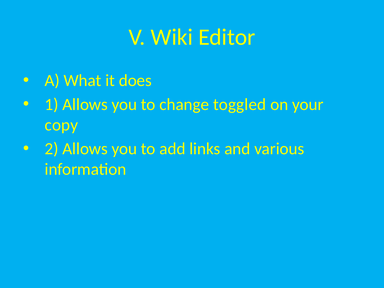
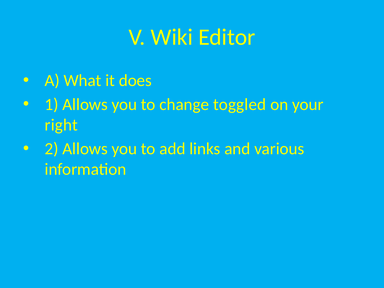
copy: copy -> right
